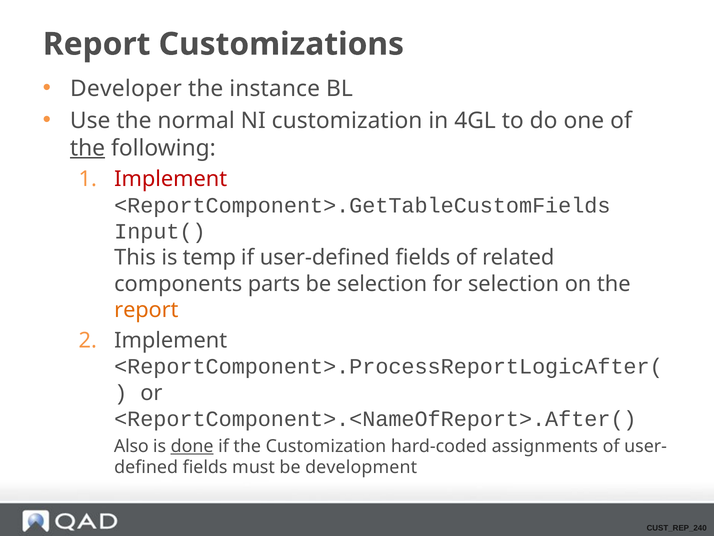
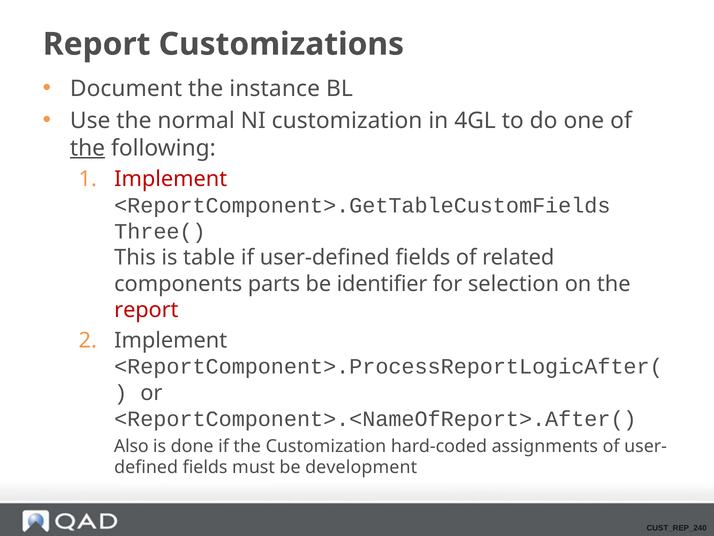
Developer: Developer -> Document
Input(: Input( -> Three(
temp: temp -> table
be selection: selection -> identifier
report at (146, 310) colour: orange -> red
done underline: present -> none
